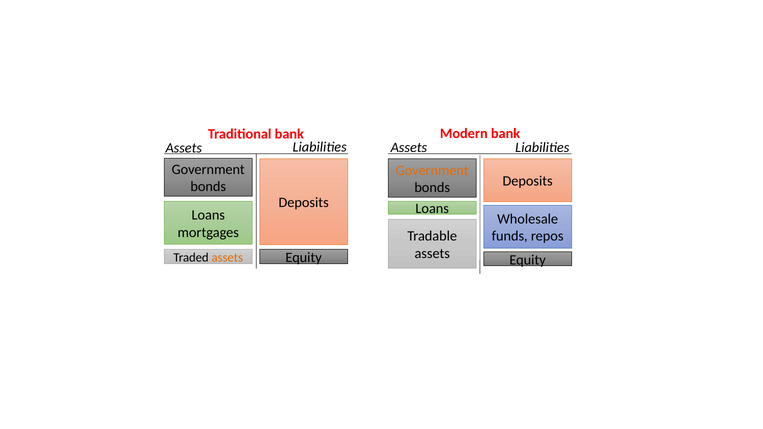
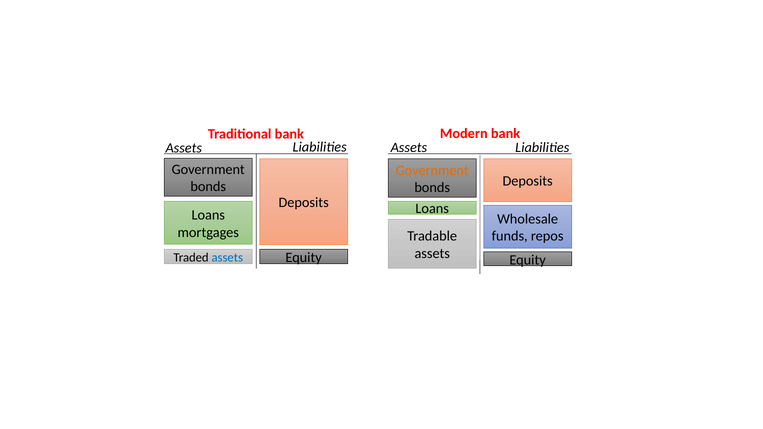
assets at (227, 257) colour: orange -> blue
